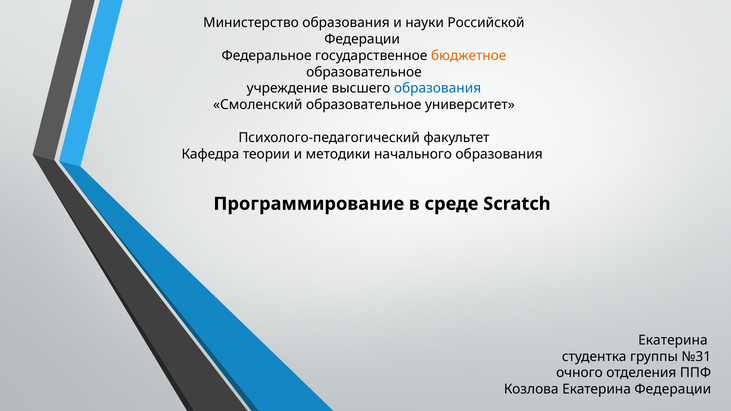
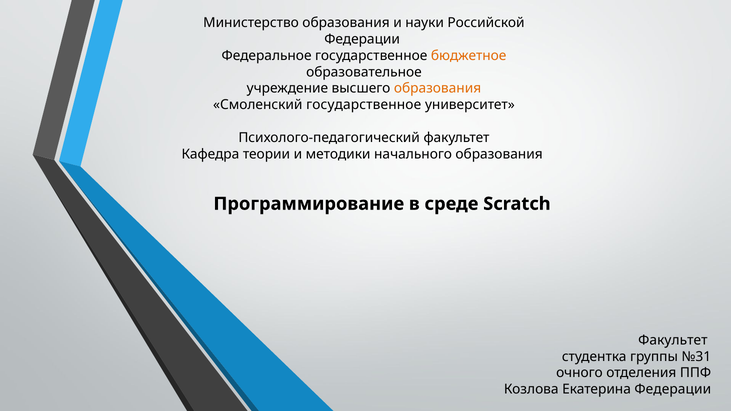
образования at (438, 88) colour: blue -> orange
Смоленский образовательное: образовательное -> государственное
Екатерина at (673, 340): Екатерина -> Факультет
